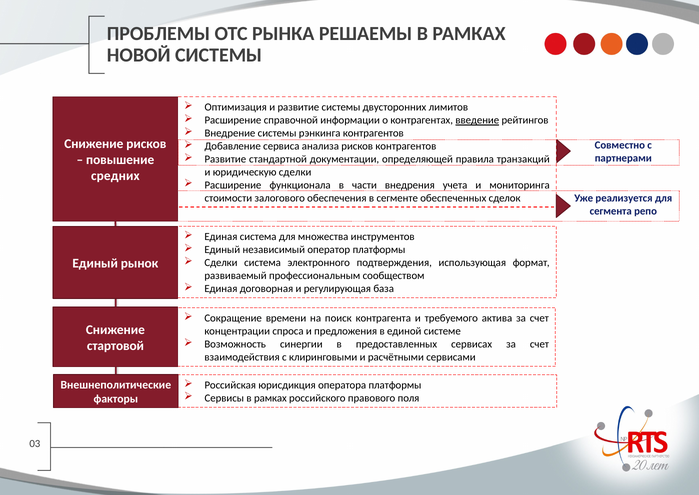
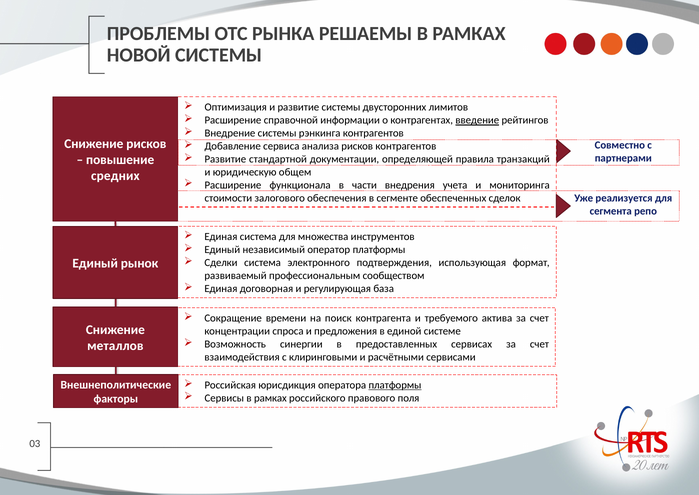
юридическую сделки: сделки -> общем
стартовой: стартовой -> металлов
платформы at (395, 385) underline: none -> present
